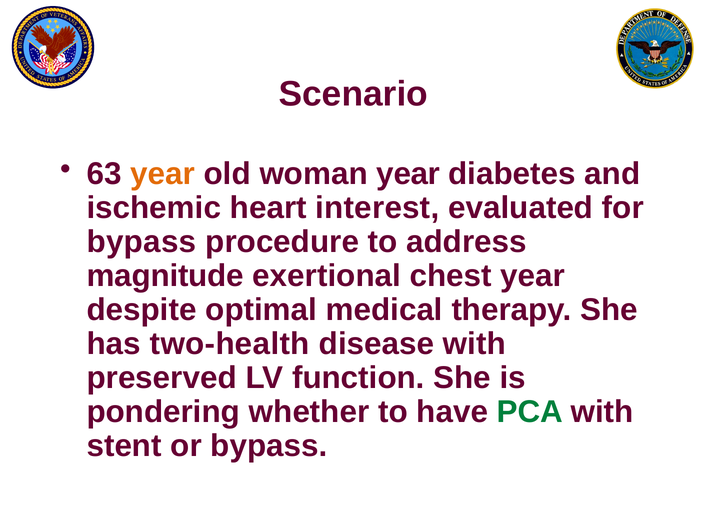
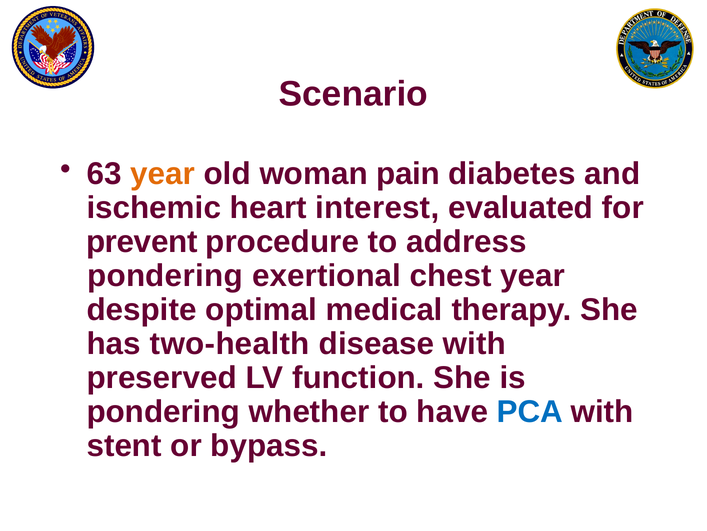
woman year: year -> pain
bypass at (141, 241): bypass -> prevent
magnitude at (165, 275): magnitude -> pondering
PCA colour: green -> blue
